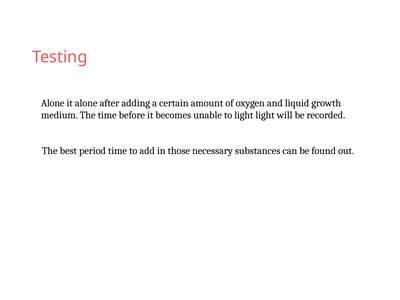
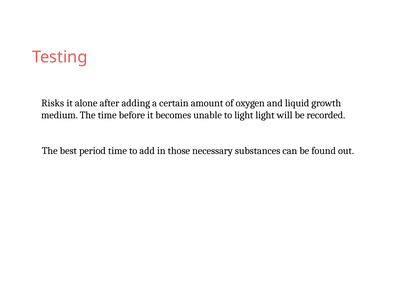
Alone at (53, 103): Alone -> Risks
